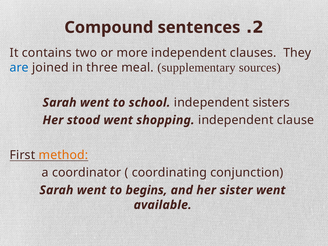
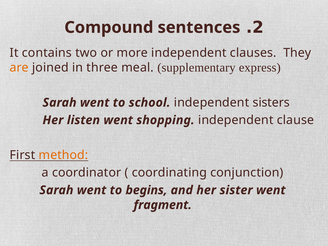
are colour: blue -> orange
sources: sources -> express
stood: stood -> listen
available: available -> fragment
